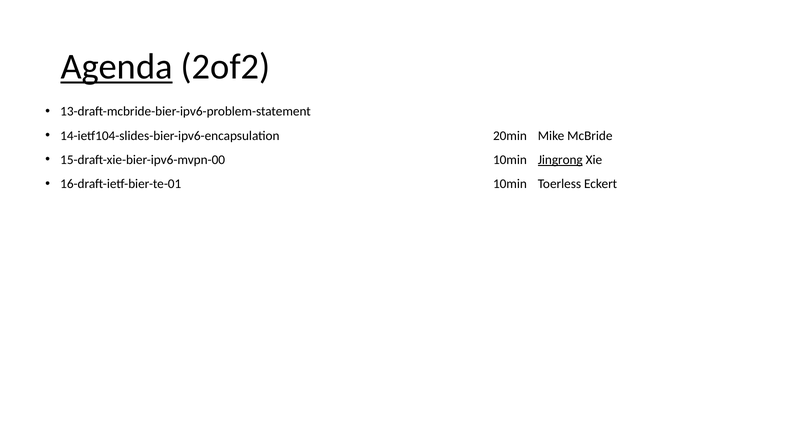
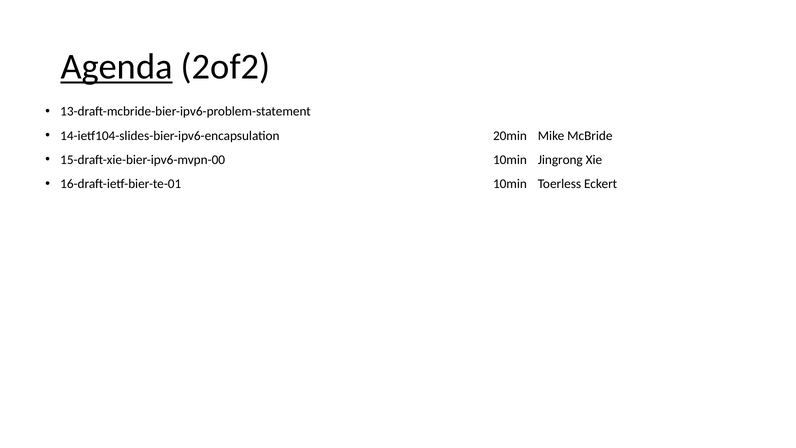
Jingrong underline: present -> none
